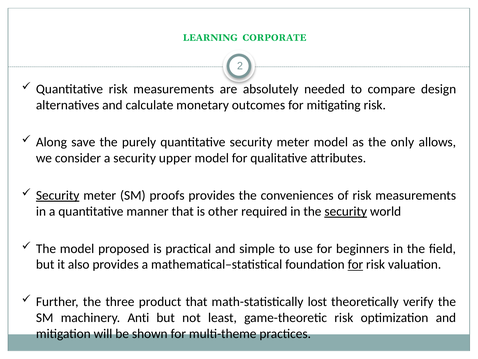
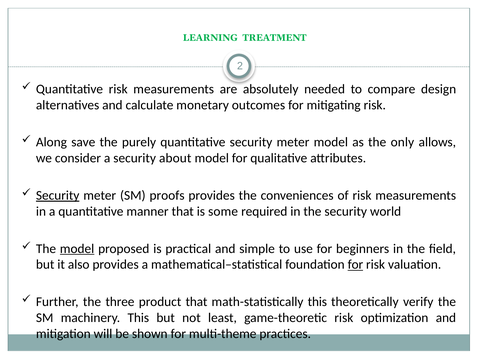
CORPORATE: CORPORATE -> TREATMENT
upper: upper -> about
other: other -> some
security at (346, 211) underline: present -> none
model at (77, 248) underline: none -> present
math-statistically lost: lost -> this
machinery Anti: Anti -> This
